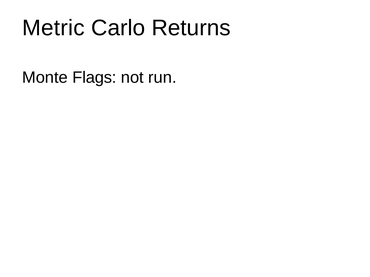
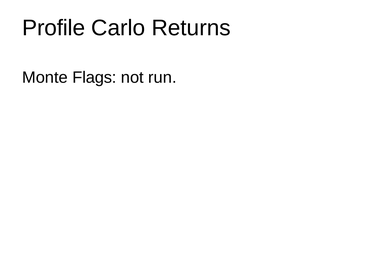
Metric: Metric -> Profile
